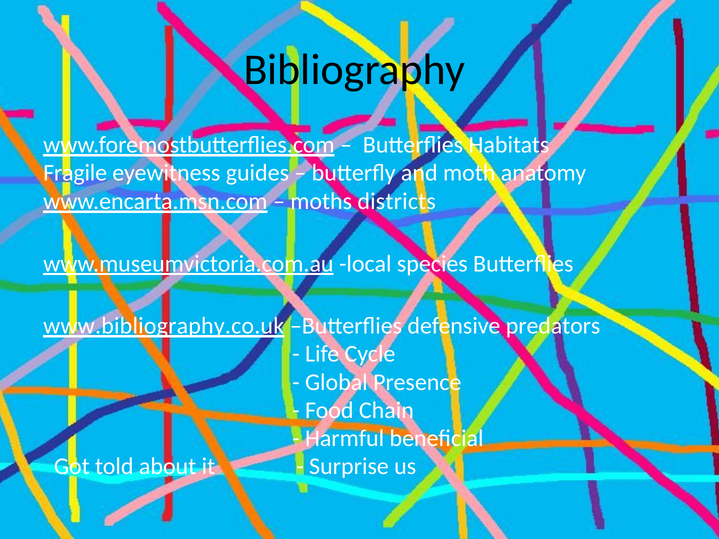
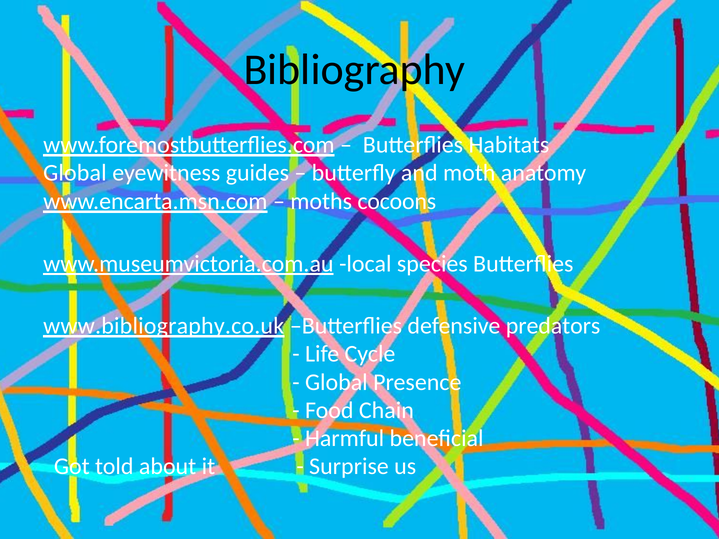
Fragile at (75, 173): Fragile -> Global
districts: districts -> cocoons
